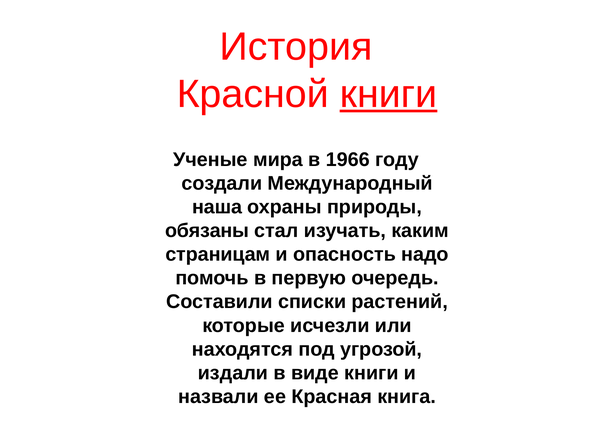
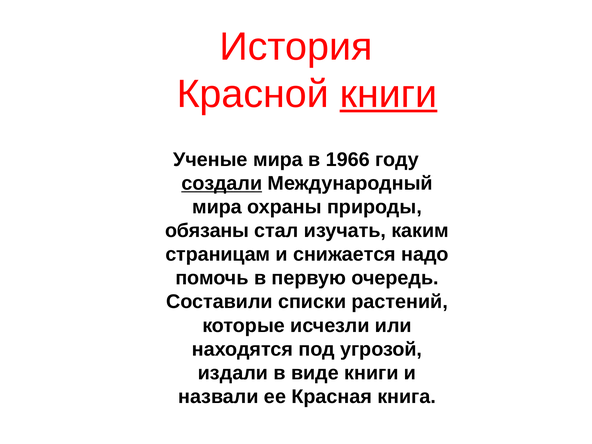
создали underline: none -> present
наша at (217, 207): наша -> мира
опасность: опасность -> снижается
